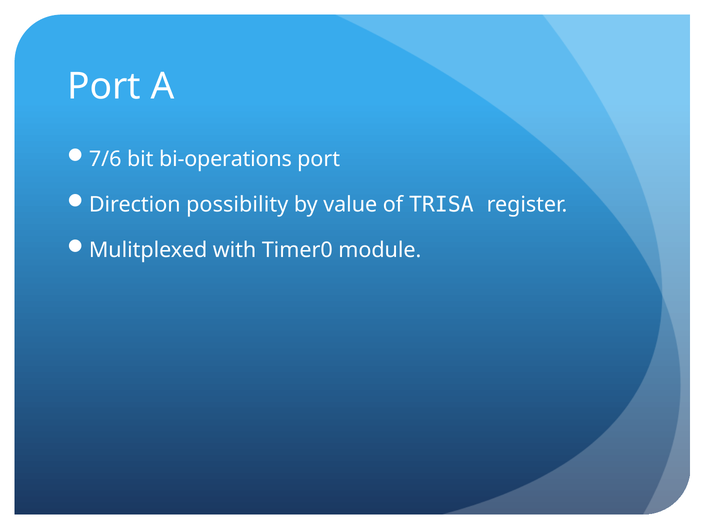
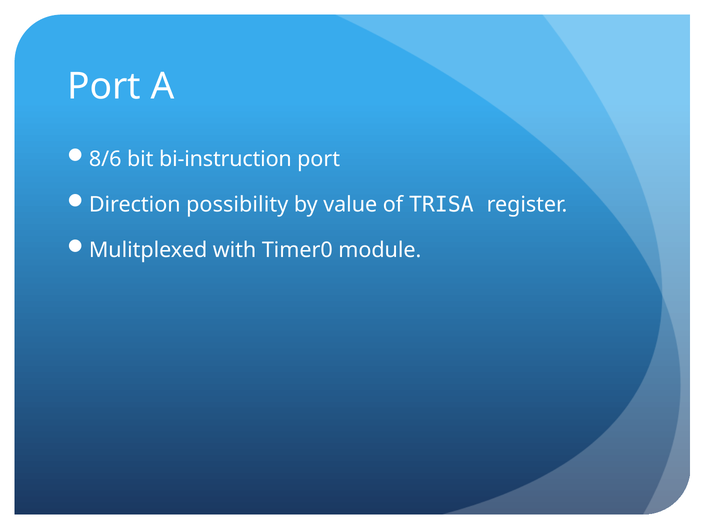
7/6: 7/6 -> 8/6
bi-operations: bi-operations -> bi-instruction
